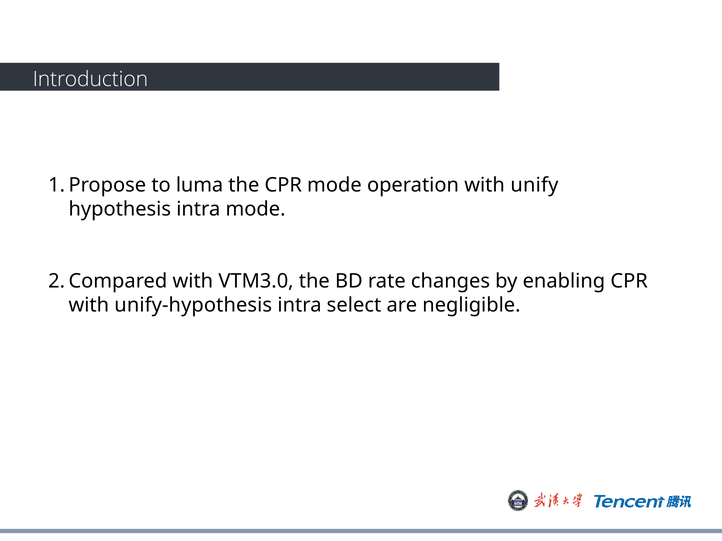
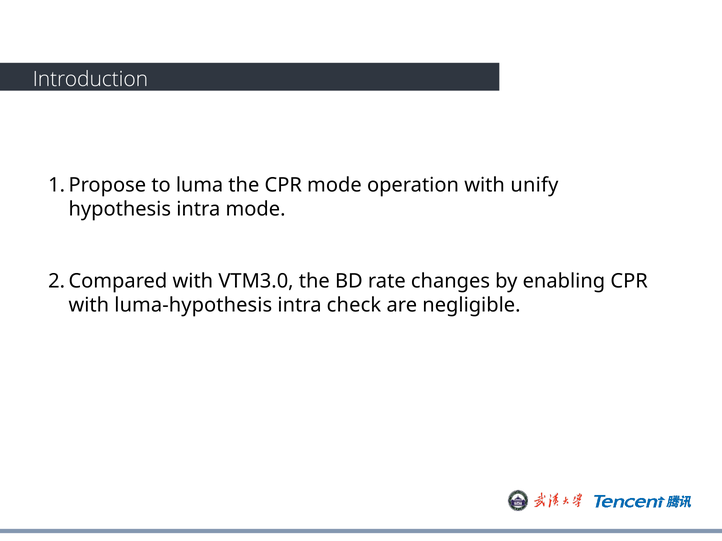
unify-hypothesis: unify-hypothesis -> luma-hypothesis
select: select -> check
